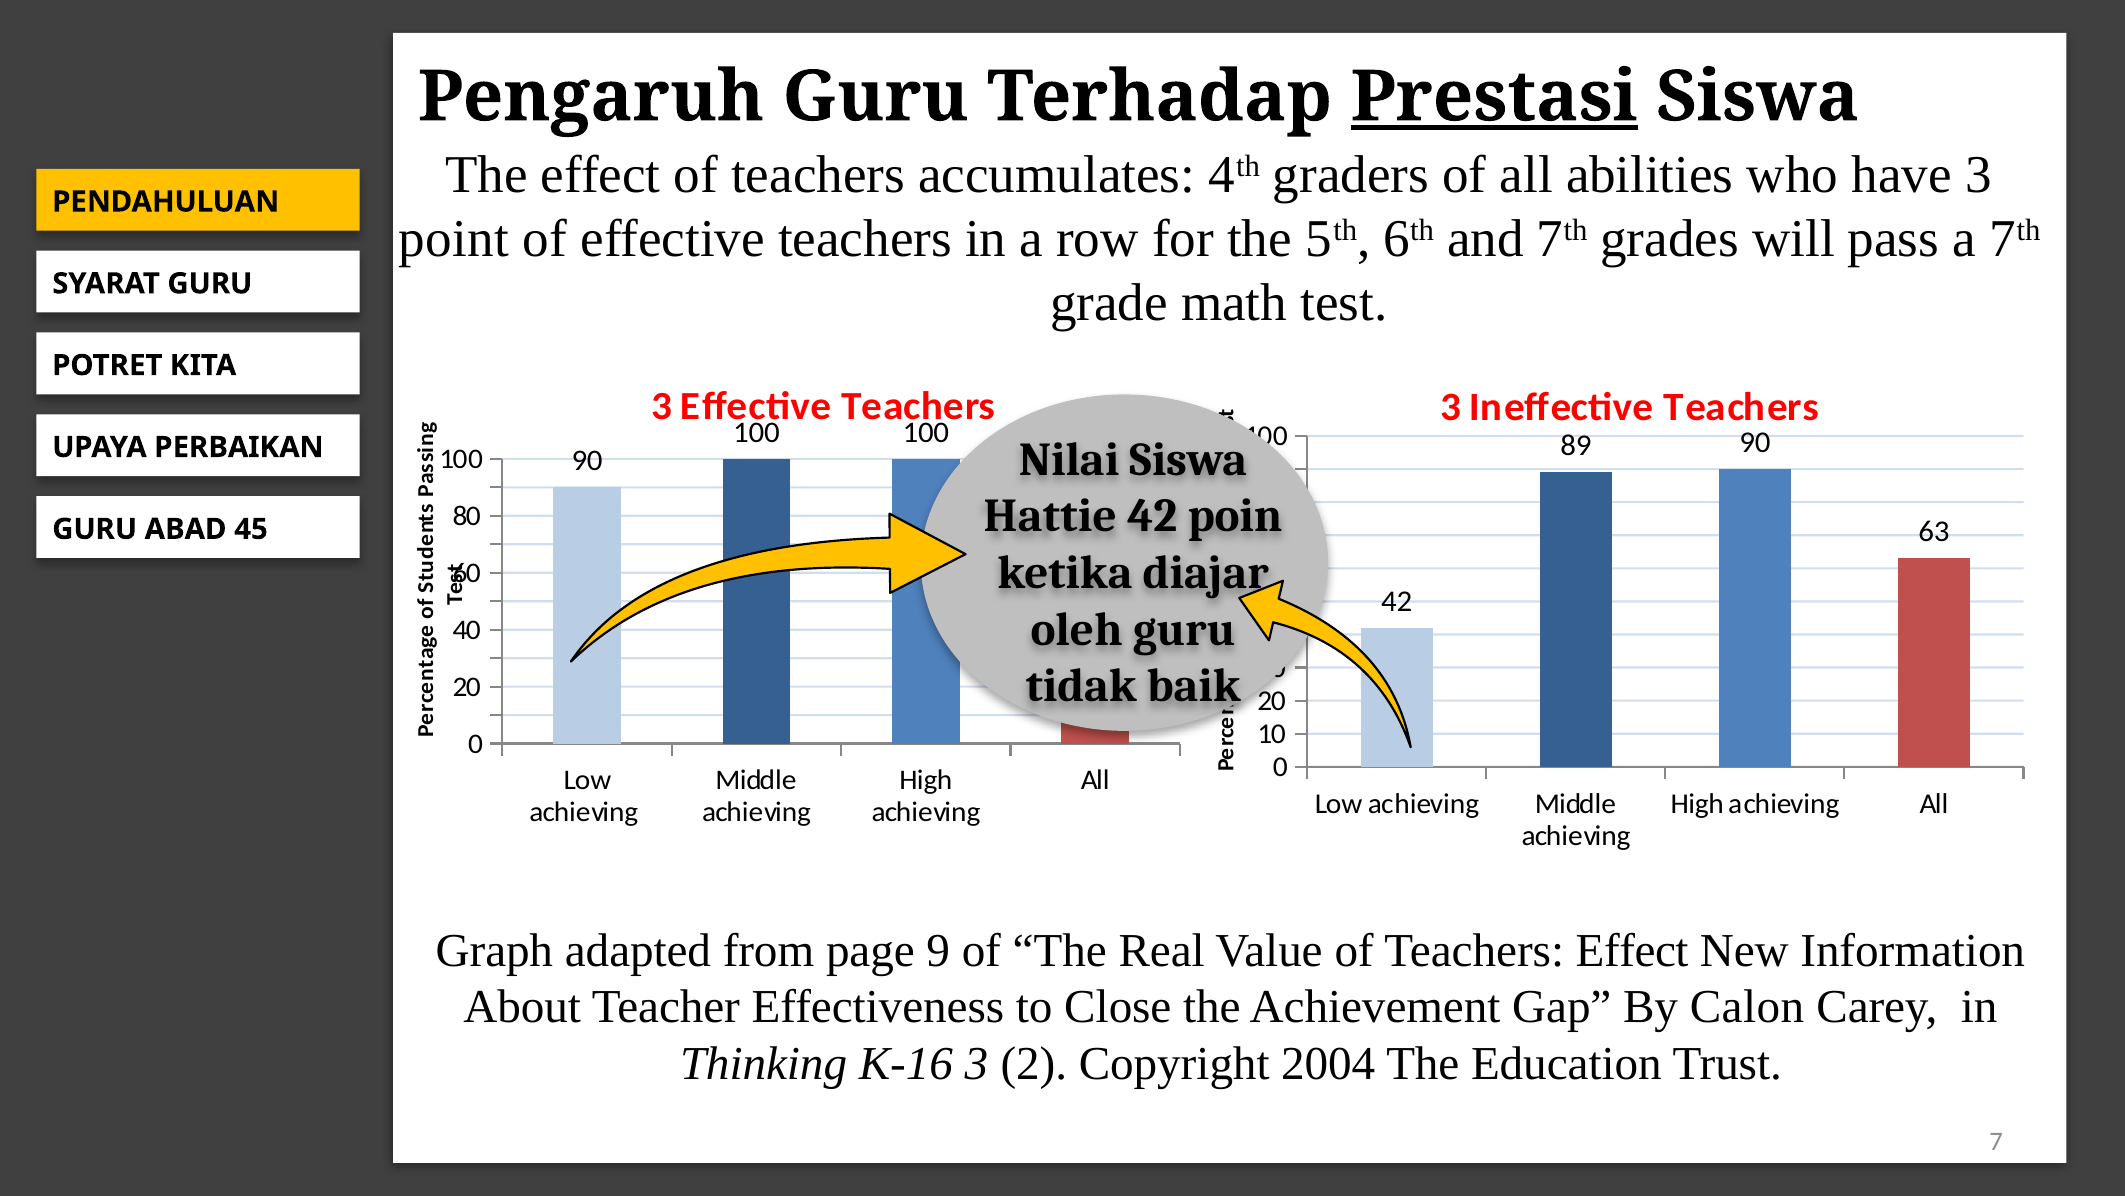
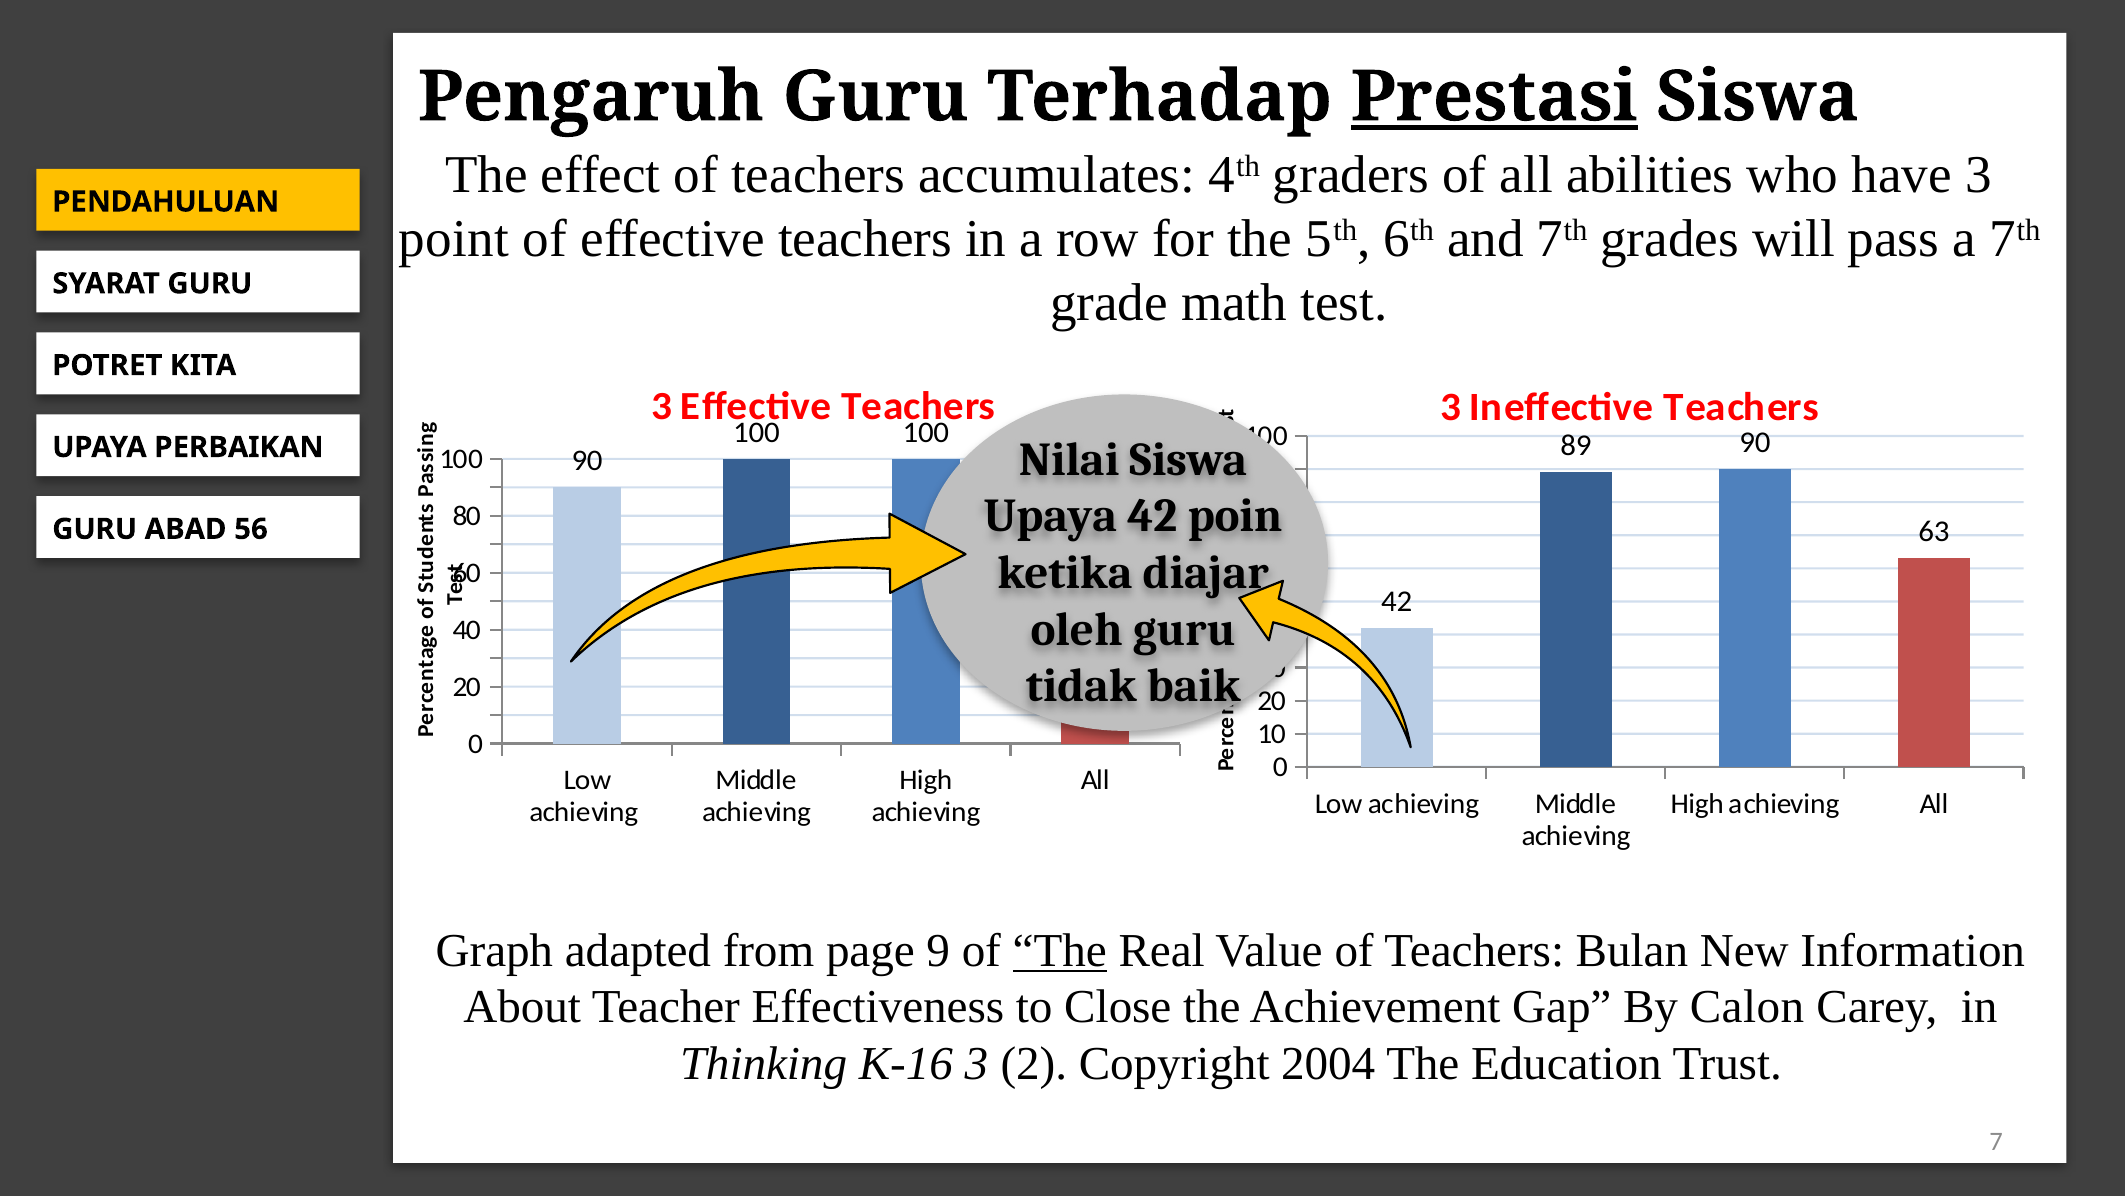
Hattie at (1050, 516): Hattie -> Upaya
45: 45 -> 56
The at (1060, 950) underline: none -> present
Teachers Effect: Effect -> Bulan
